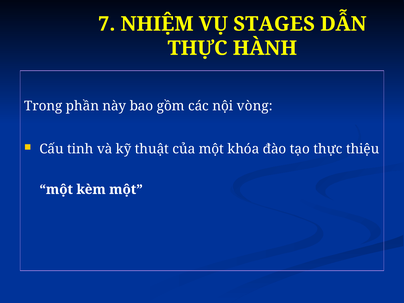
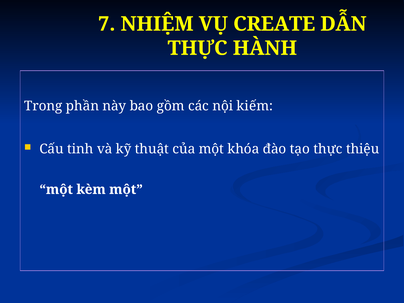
STAGES: STAGES -> CREATE
vòng: vòng -> kiếm
